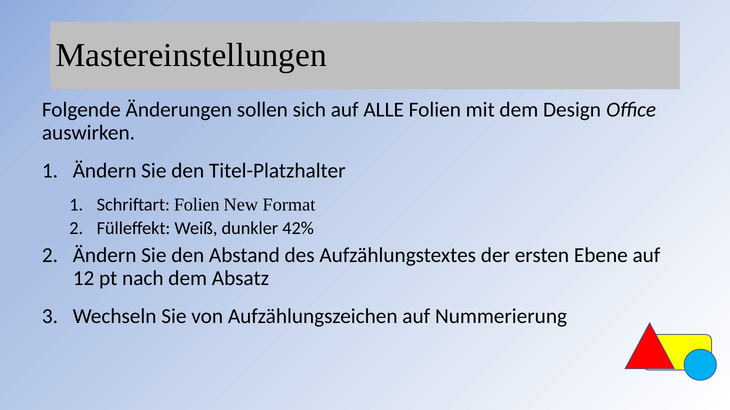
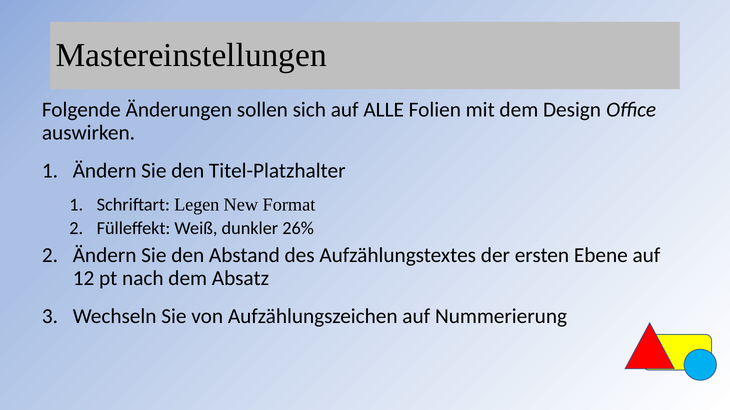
Schriftart Folien: Folien -> Legen
42%: 42% -> 26%
